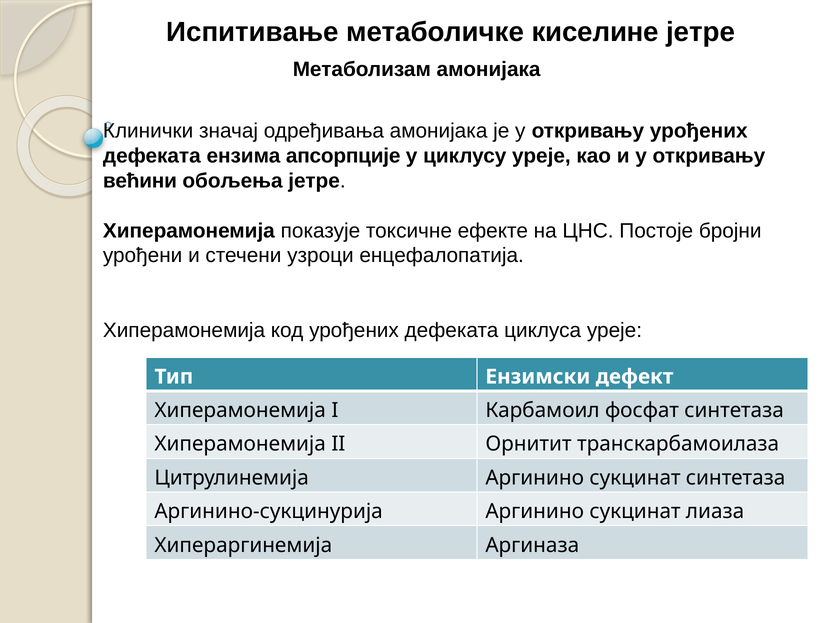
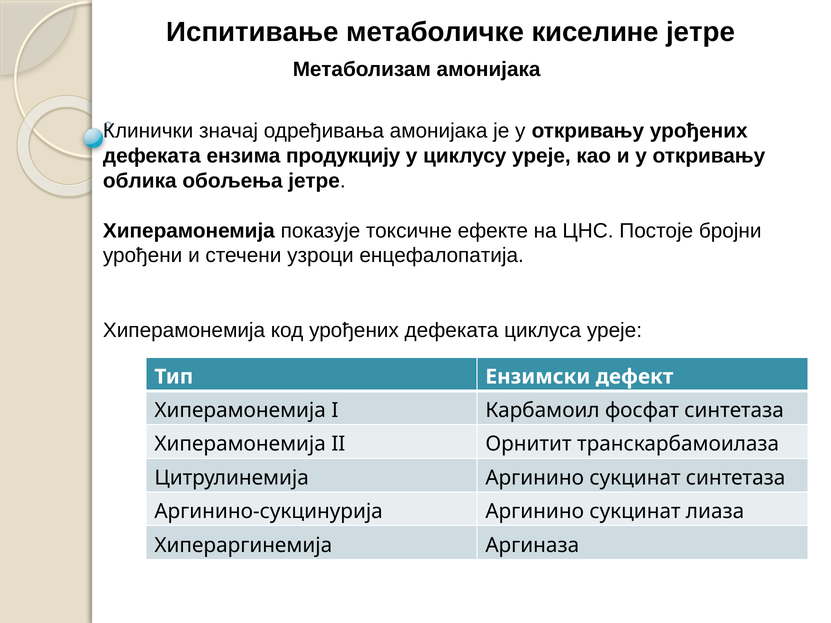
апсорпције: апсорпције -> продукцију
већини: већини -> облика
